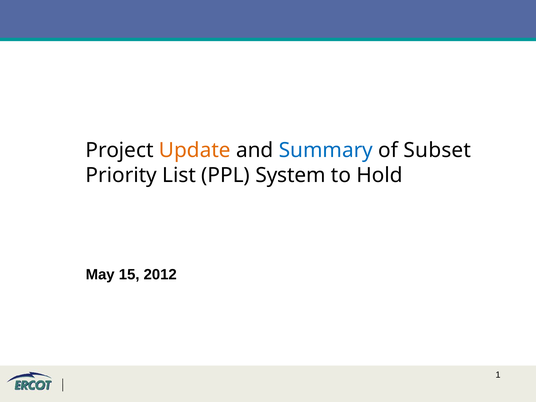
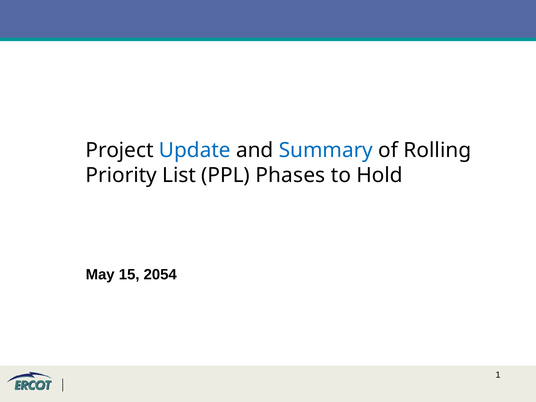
Update colour: orange -> blue
Subset: Subset -> Rolling
System: System -> Phases
2012: 2012 -> 2054
